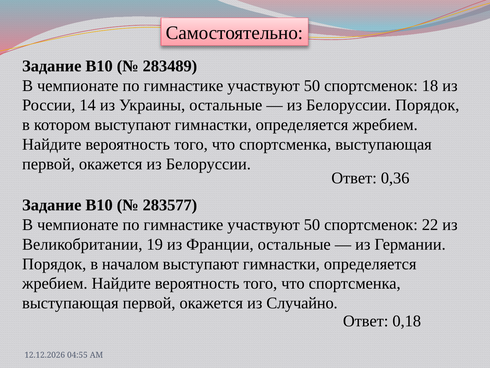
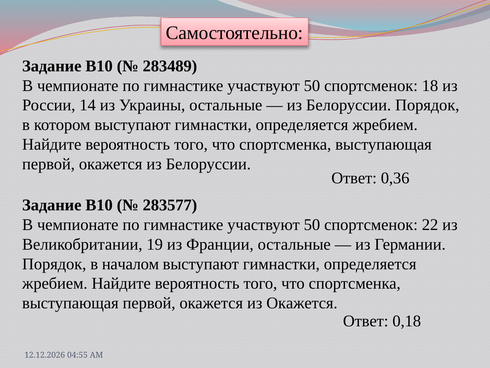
из Случайно: Случайно -> Окажется
